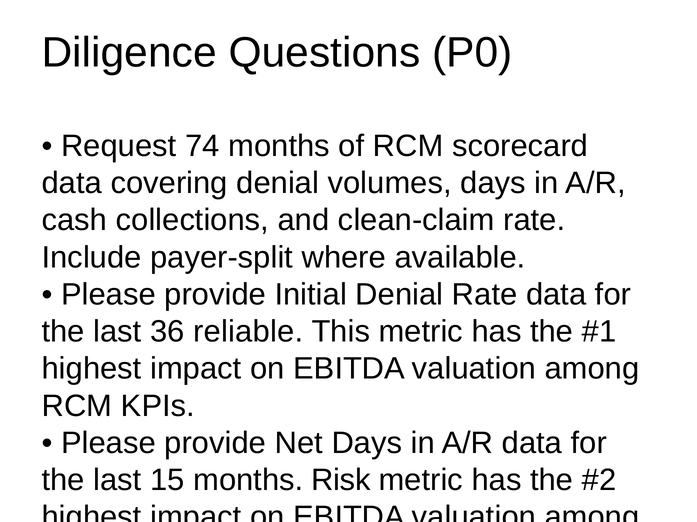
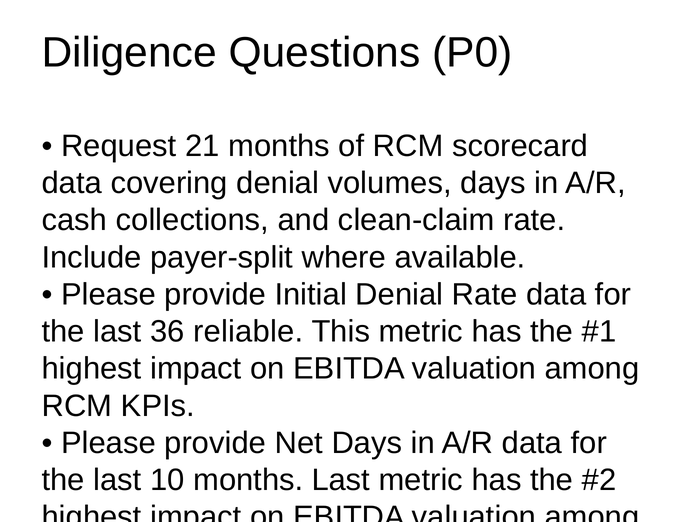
74: 74 -> 21
15: 15 -> 10
months Risk: Risk -> Last
